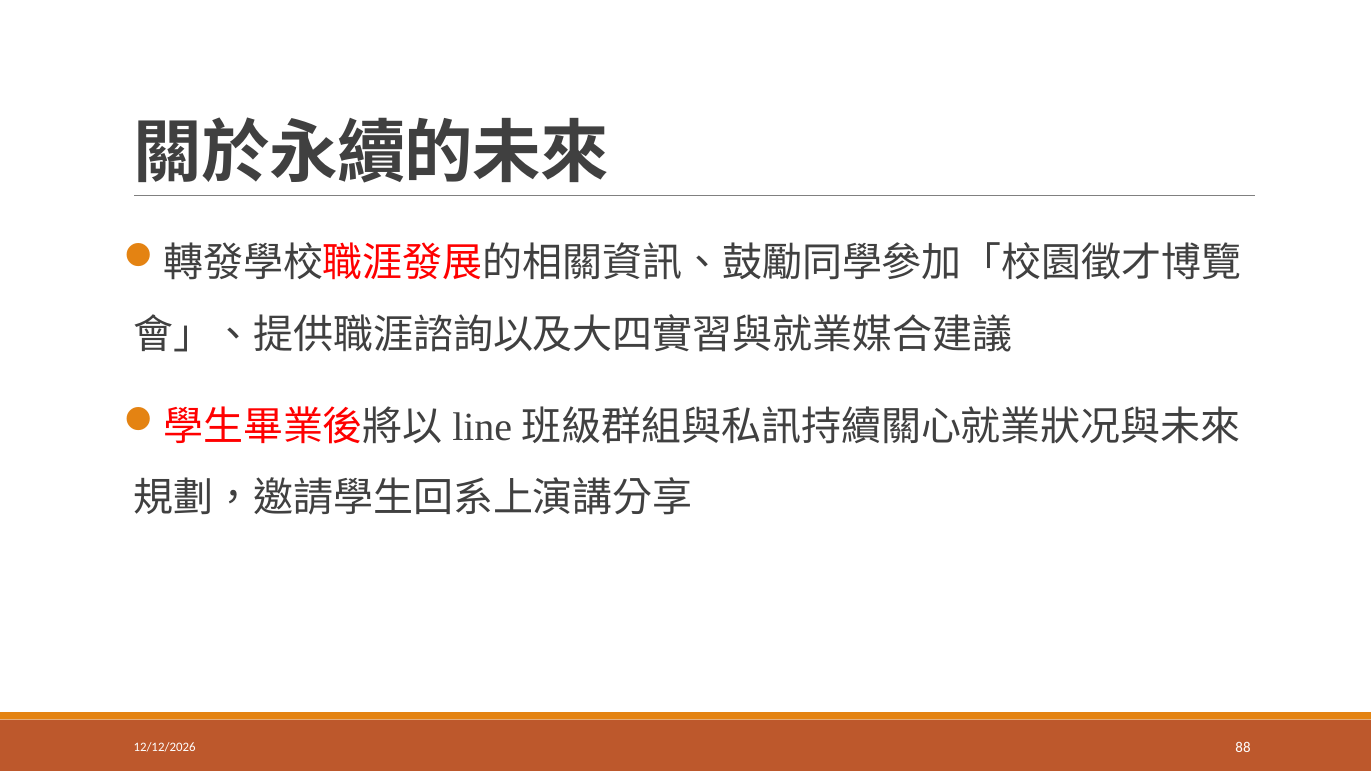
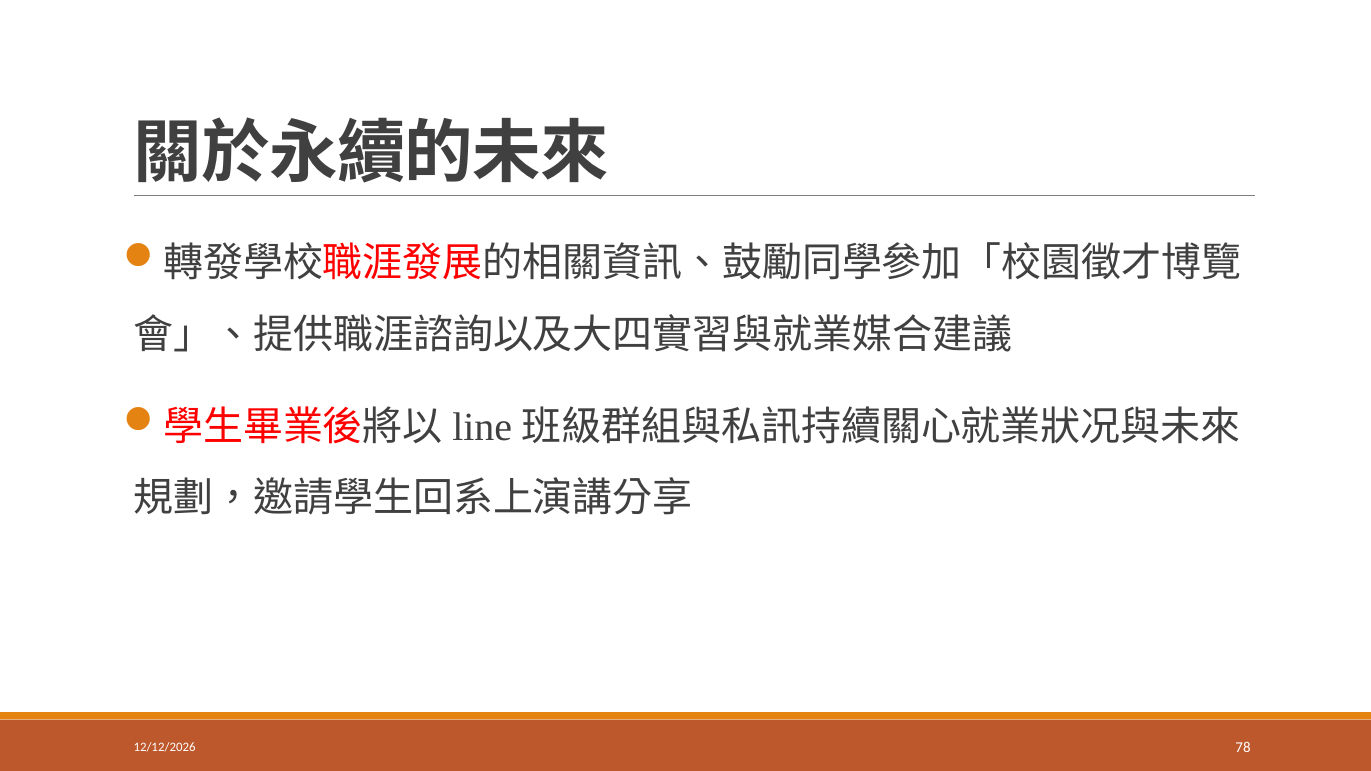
88: 88 -> 78
